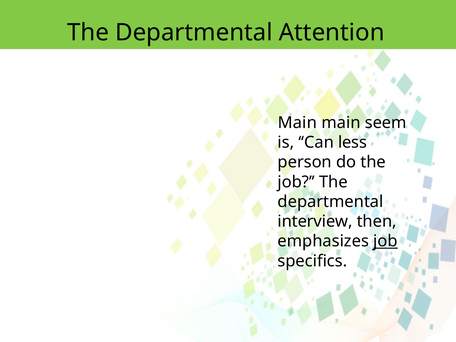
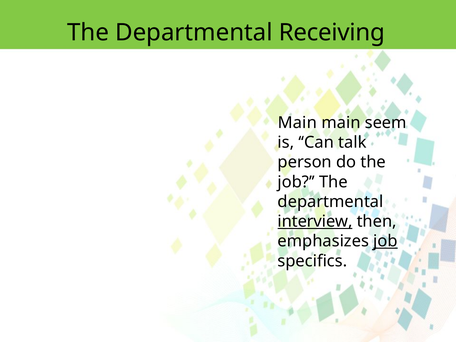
Attention: Attention -> Receiving
less: less -> talk
interview underline: none -> present
